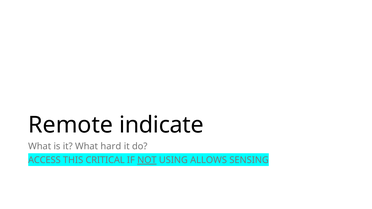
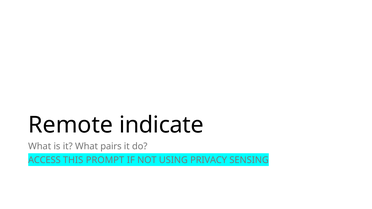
hard: hard -> pairs
CRITICAL: CRITICAL -> PROMPT
NOT underline: present -> none
ALLOWS: ALLOWS -> PRIVACY
